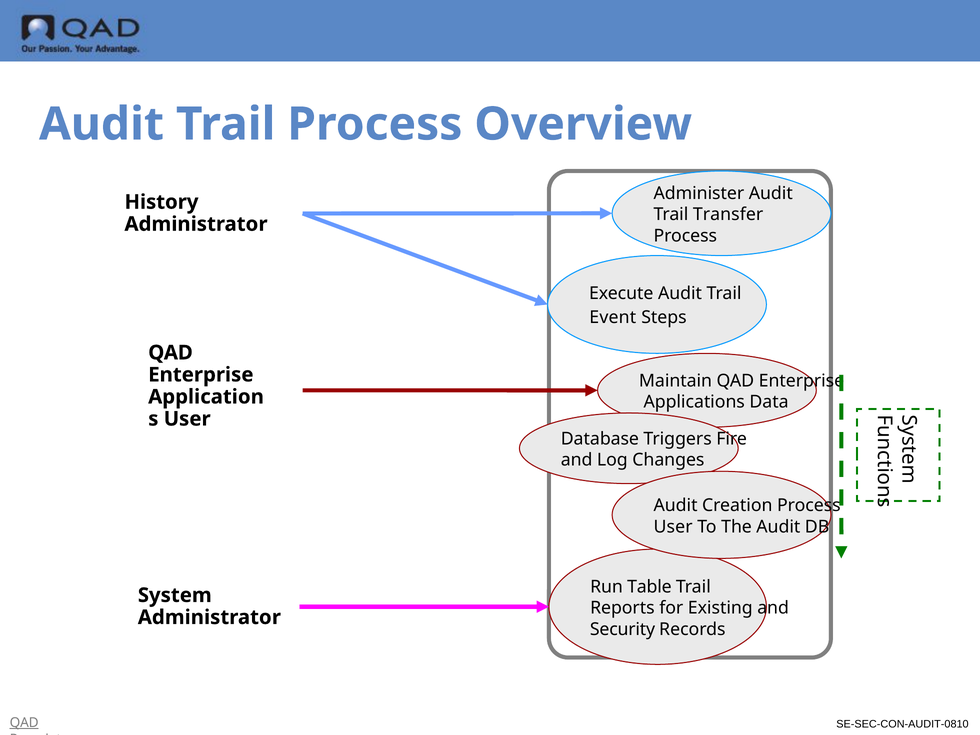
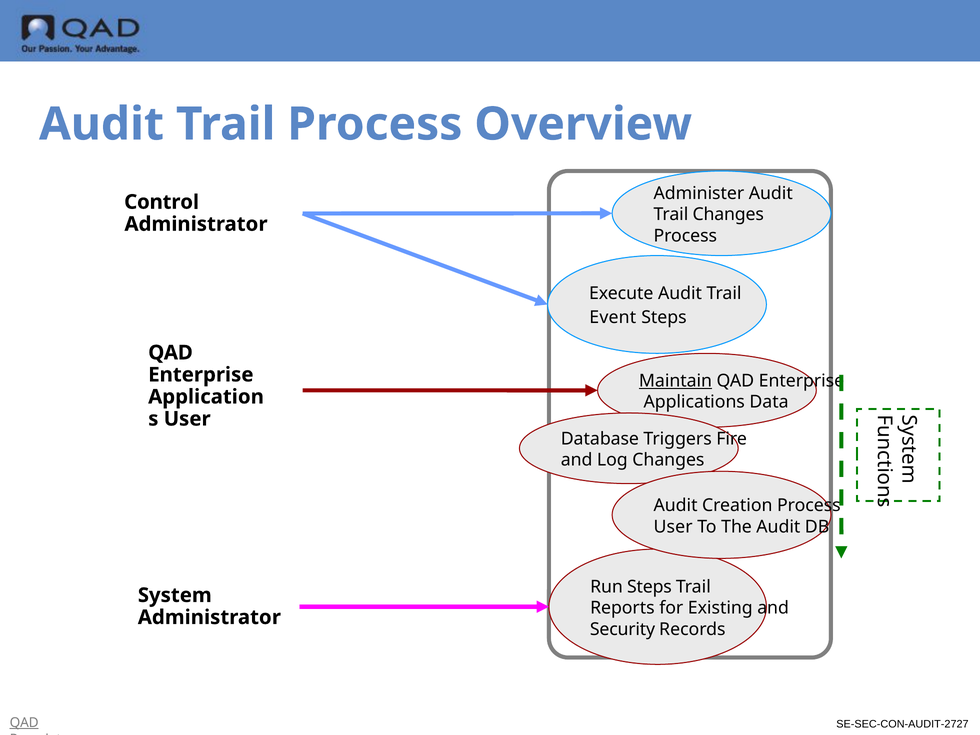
History: History -> Control
Trail Transfer: Transfer -> Changes
Maintain underline: none -> present
Run Table: Table -> Steps
SE-SEC-CON-AUDIT-0810: SE-SEC-CON-AUDIT-0810 -> SE-SEC-CON-AUDIT-2727
